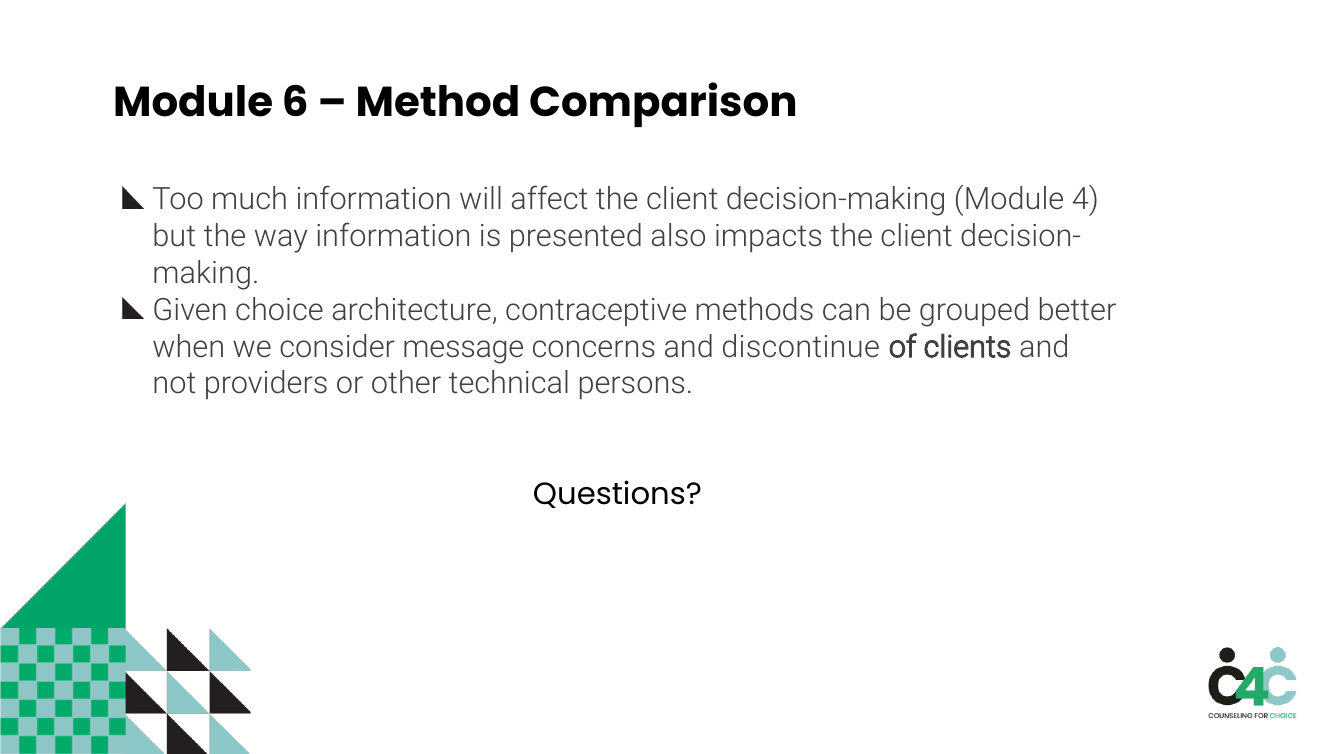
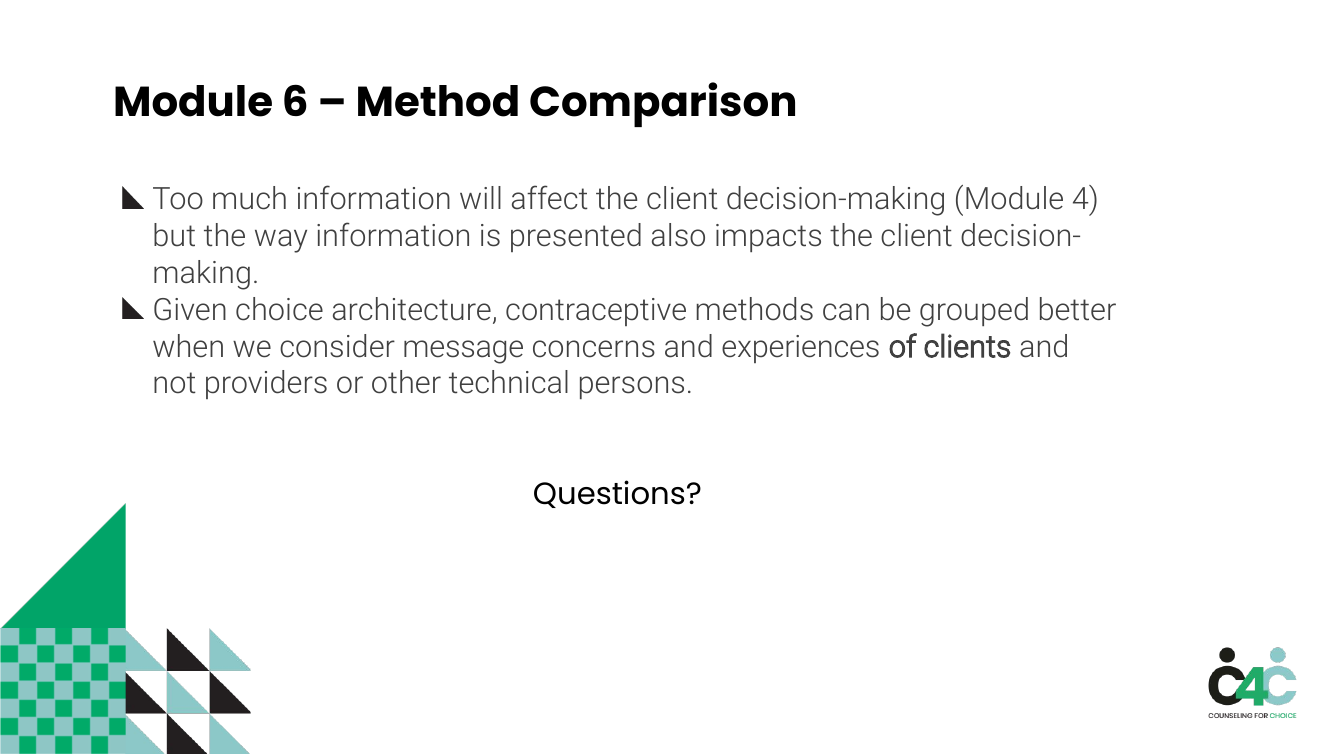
discontinue: discontinue -> experiences
